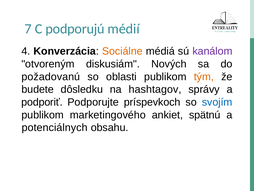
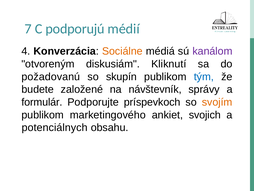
Nových: Nových -> Kliknutí
oblasti: oblasti -> skupín
tým colour: orange -> blue
dôsledku: dôsledku -> založené
hashtagov: hashtagov -> návštevník
podporiť: podporiť -> formulár
svojím colour: blue -> orange
spätnú: spätnú -> svojich
